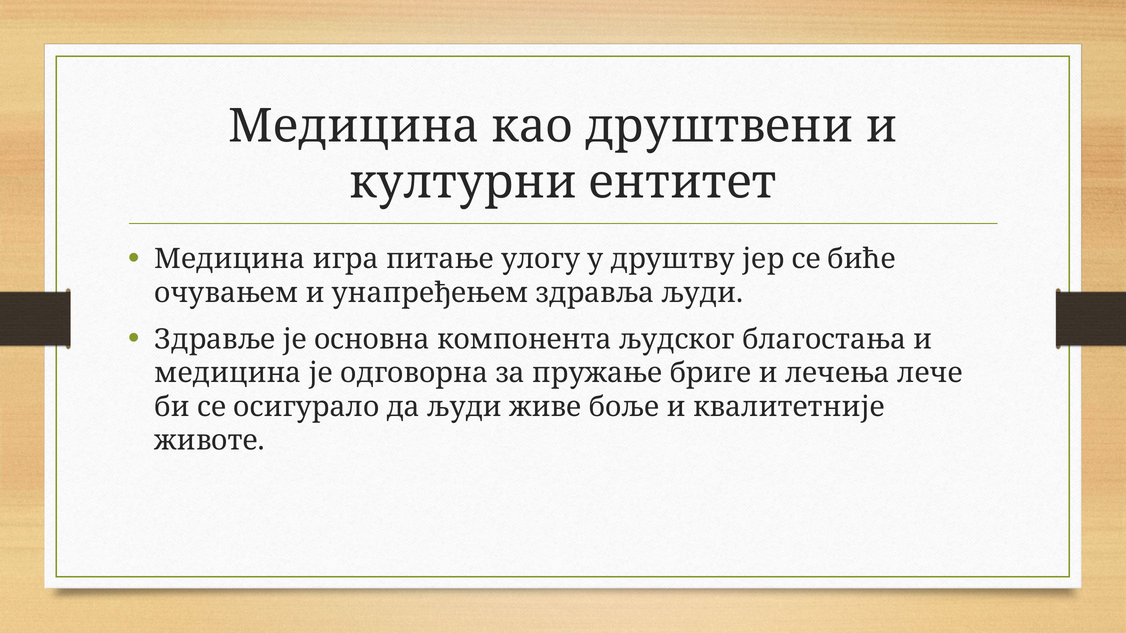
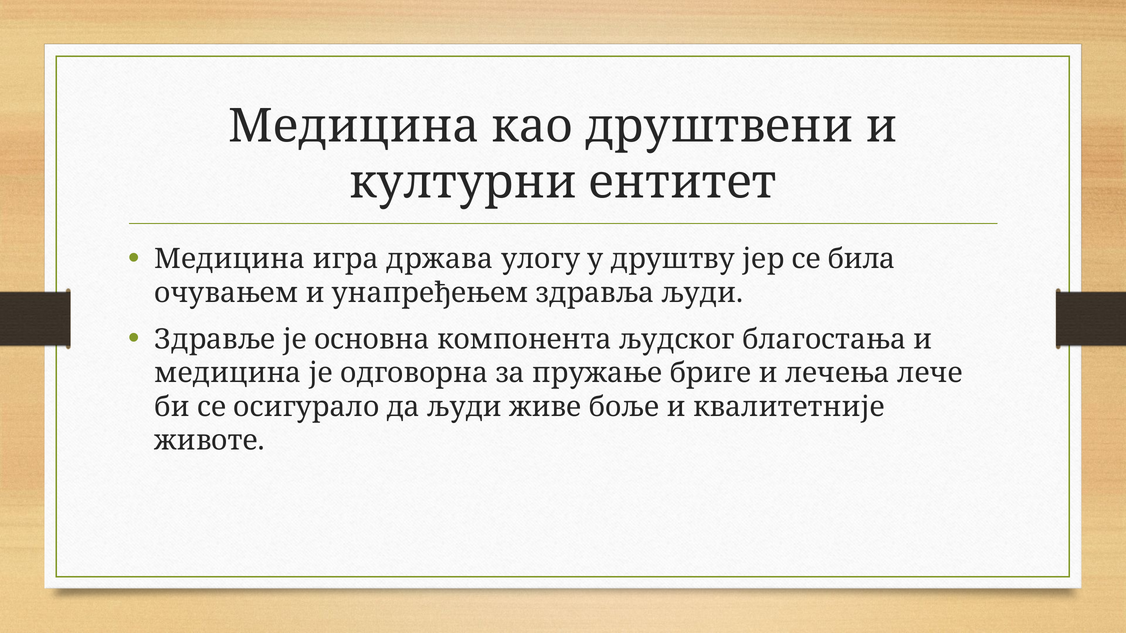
питање: питање -> држава
биће: биће -> била
